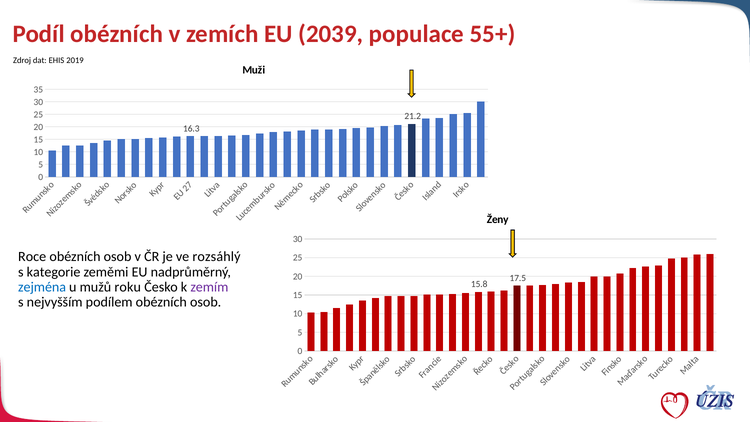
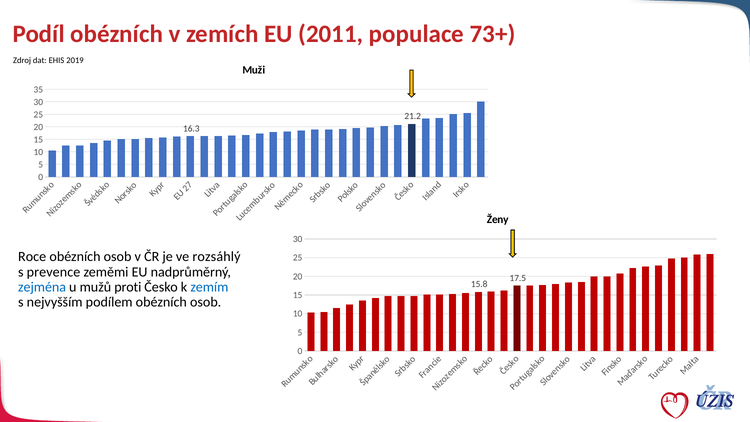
2039: 2039 -> 2011
55+: 55+ -> 73+
kategorie: kategorie -> prevence
roku: roku -> proti
zemím colour: purple -> blue
